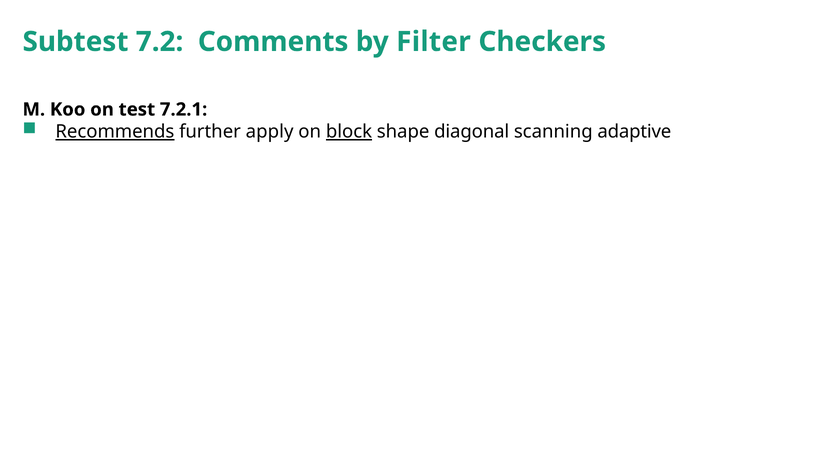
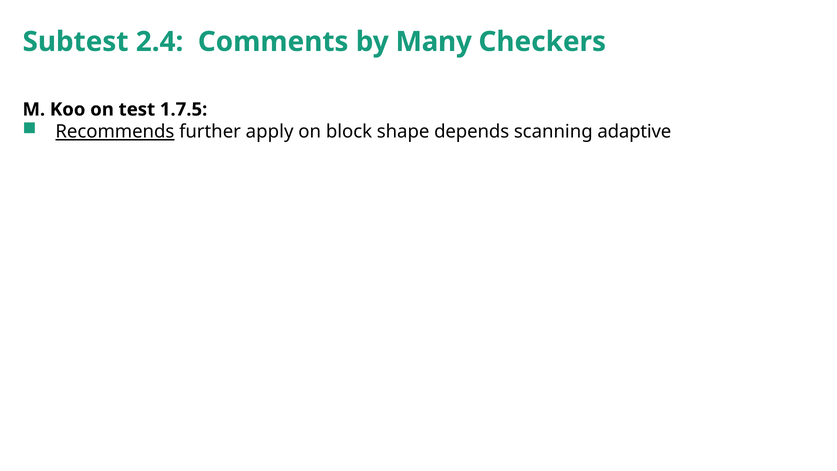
7.2: 7.2 -> 2.4
Filter: Filter -> Many
7.2.1: 7.2.1 -> 1.7.5
block underline: present -> none
diagonal: diagonal -> depends
